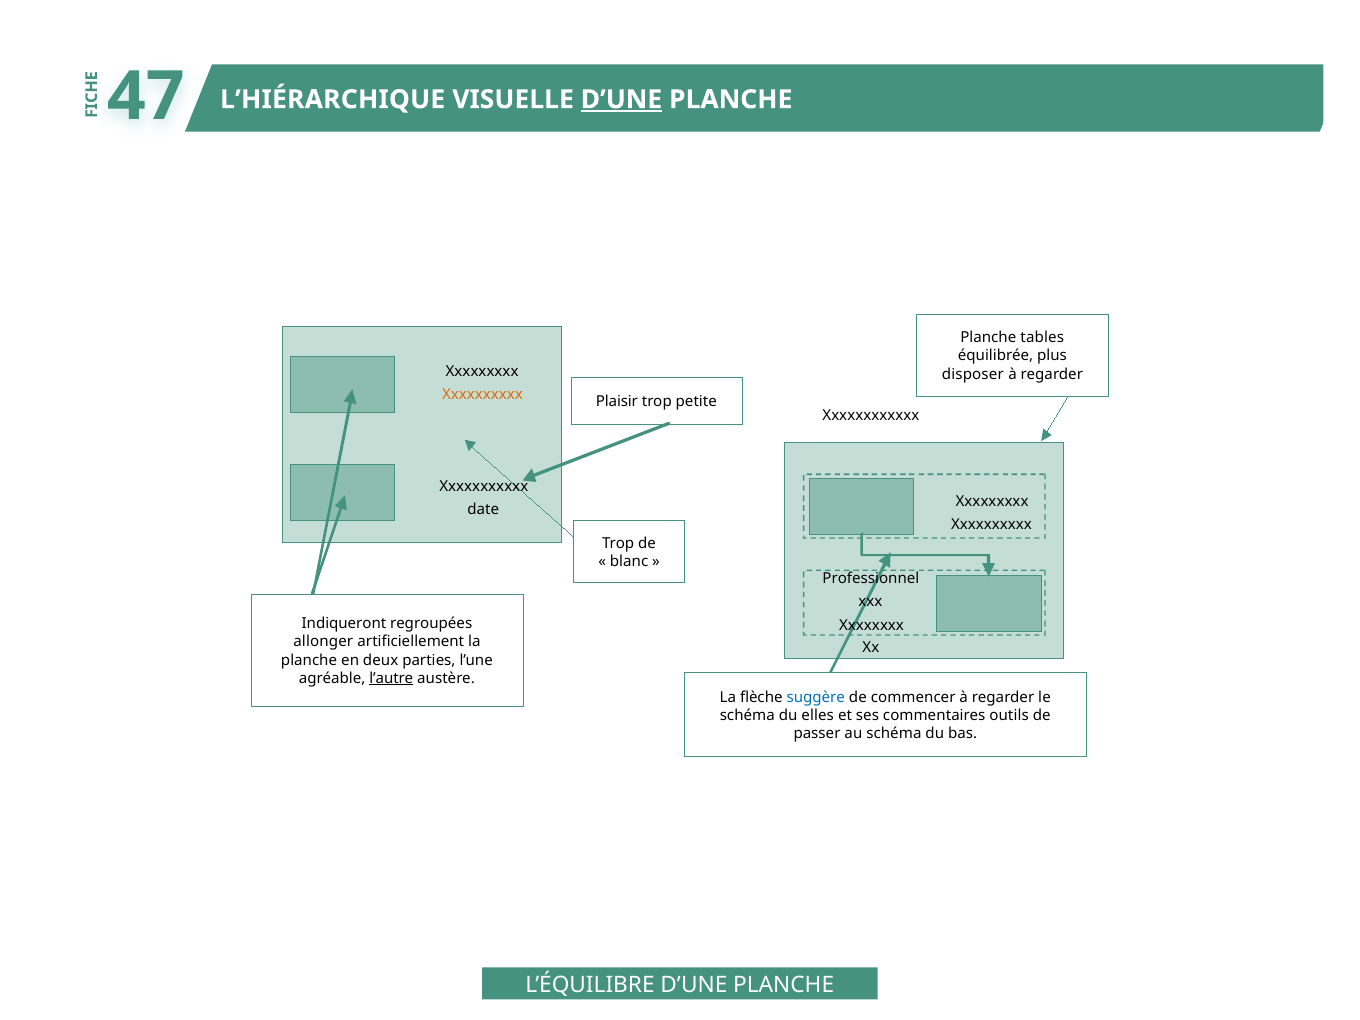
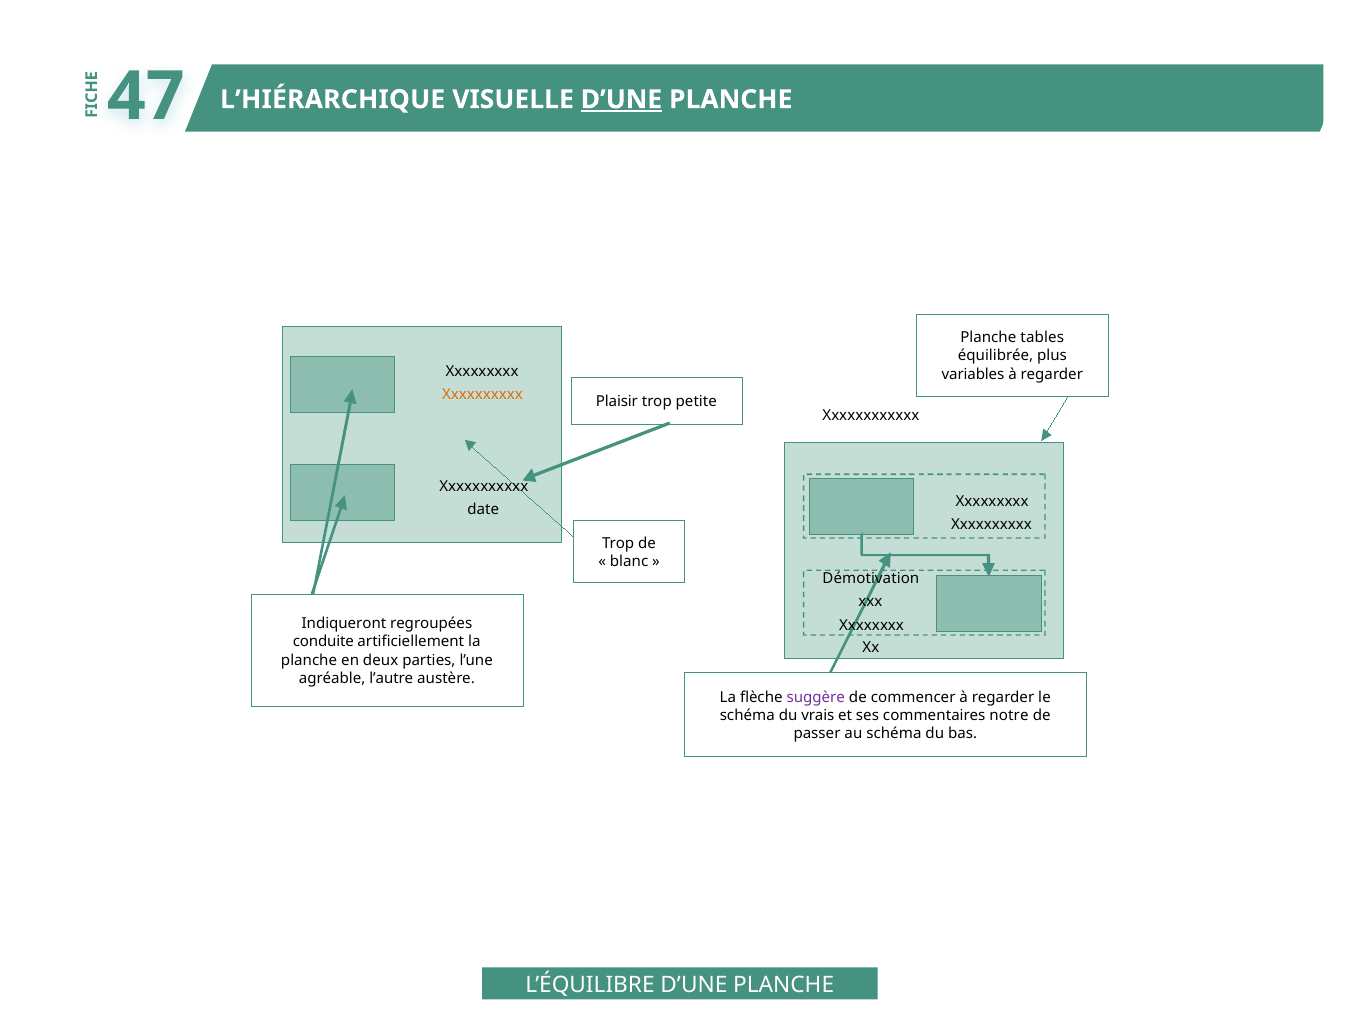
disposer: disposer -> variables
Professionnel: Professionnel -> Démotivation
allonger: allonger -> conduite
l’autre underline: present -> none
suggère colour: blue -> purple
elles: elles -> vrais
outils: outils -> notre
